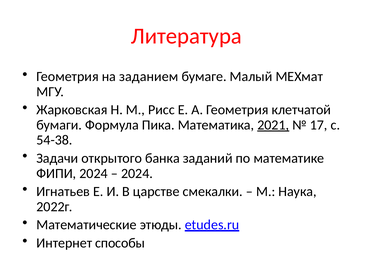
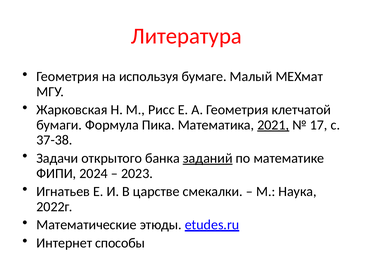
заданием: заданием -> используя
54-38: 54-38 -> 37-38
заданий underline: none -> present
2024 at (137, 173): 2024 -> 2023
